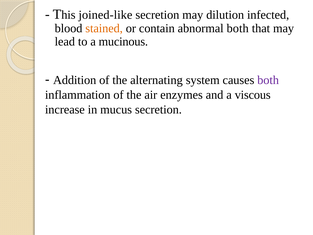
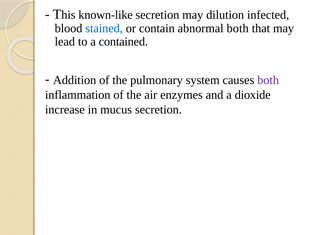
joined-like: joined-like -> known-like
stained colour: orange -> blue
mucinous: mucinous -> contained
alternating: alternating -> pulmonary
viscous: viscous -> dioxide
